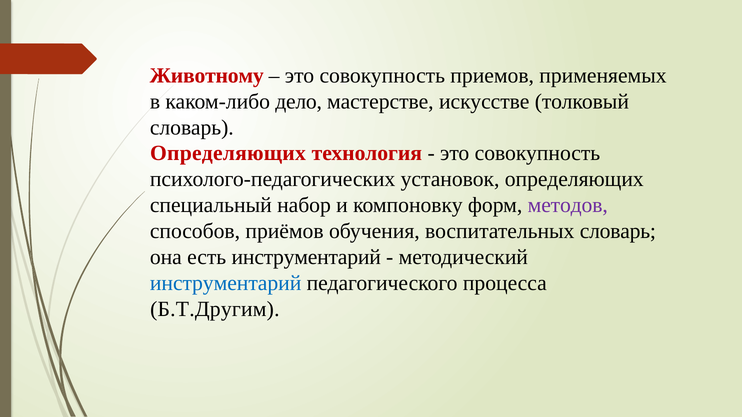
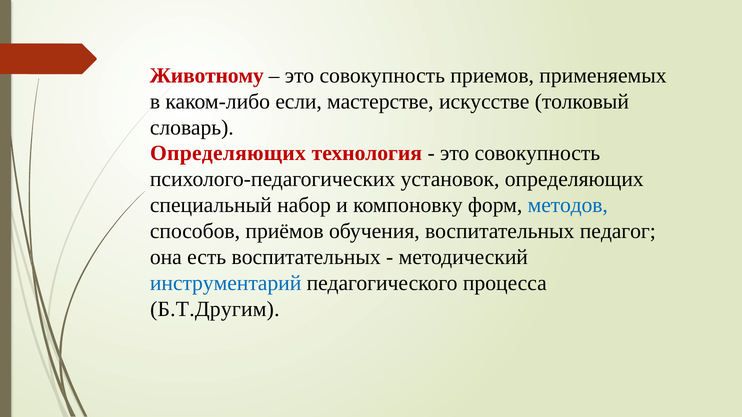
дело: дело -> если
методов colour: purple -> blue
воспитательных словарь: словарь -> педагог
есть инструментарий: инструментарий -> воспитательных
